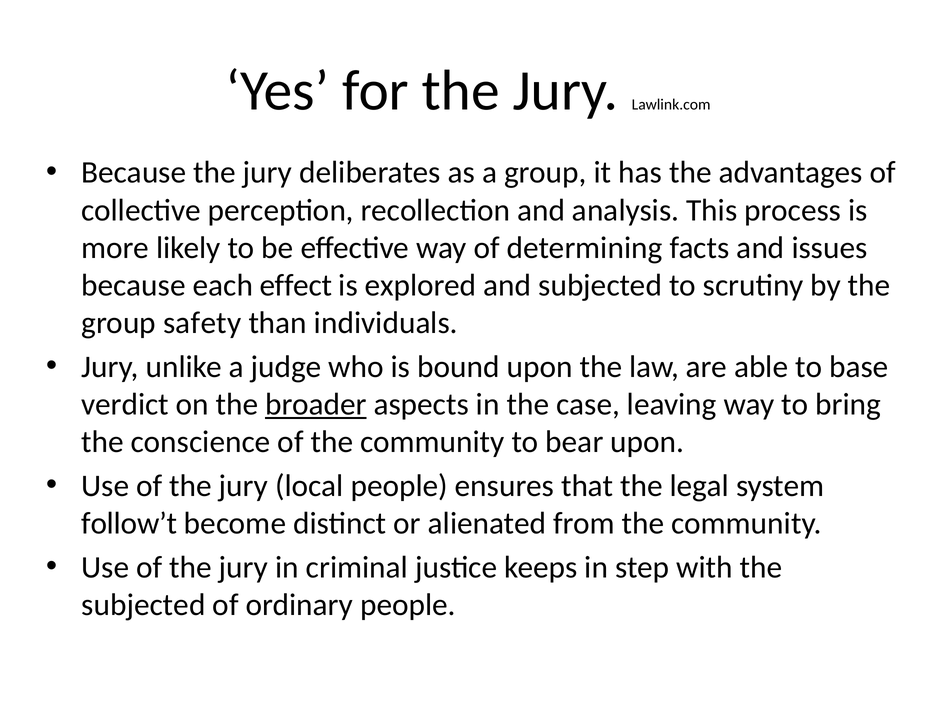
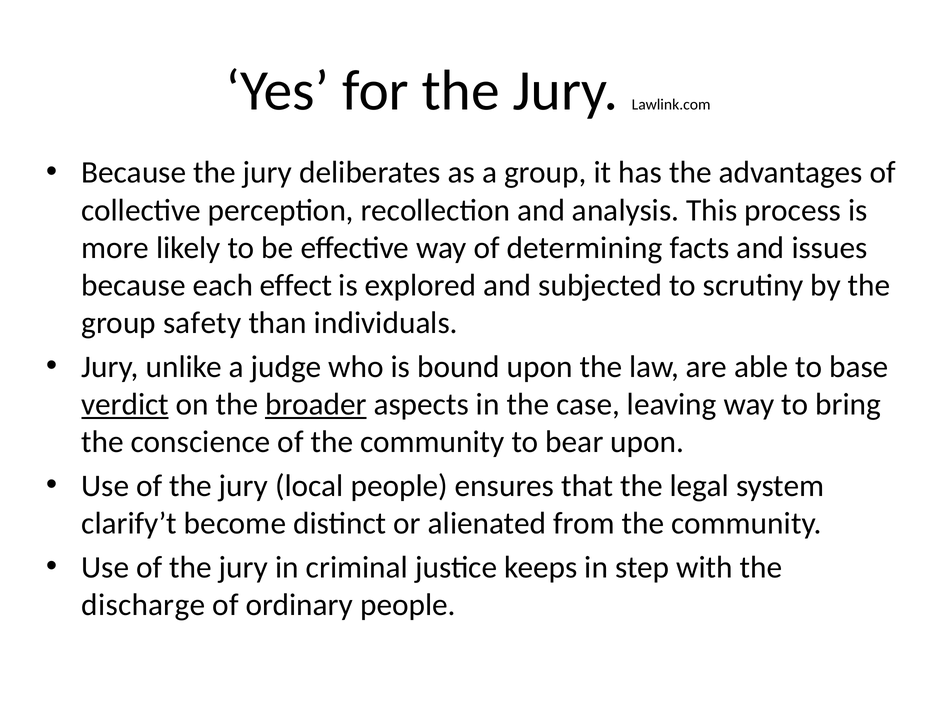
verdict underline: none -> present
follow’t: follow’t -> clarify’t
subjected at (143, 605): subjected -> discharge
